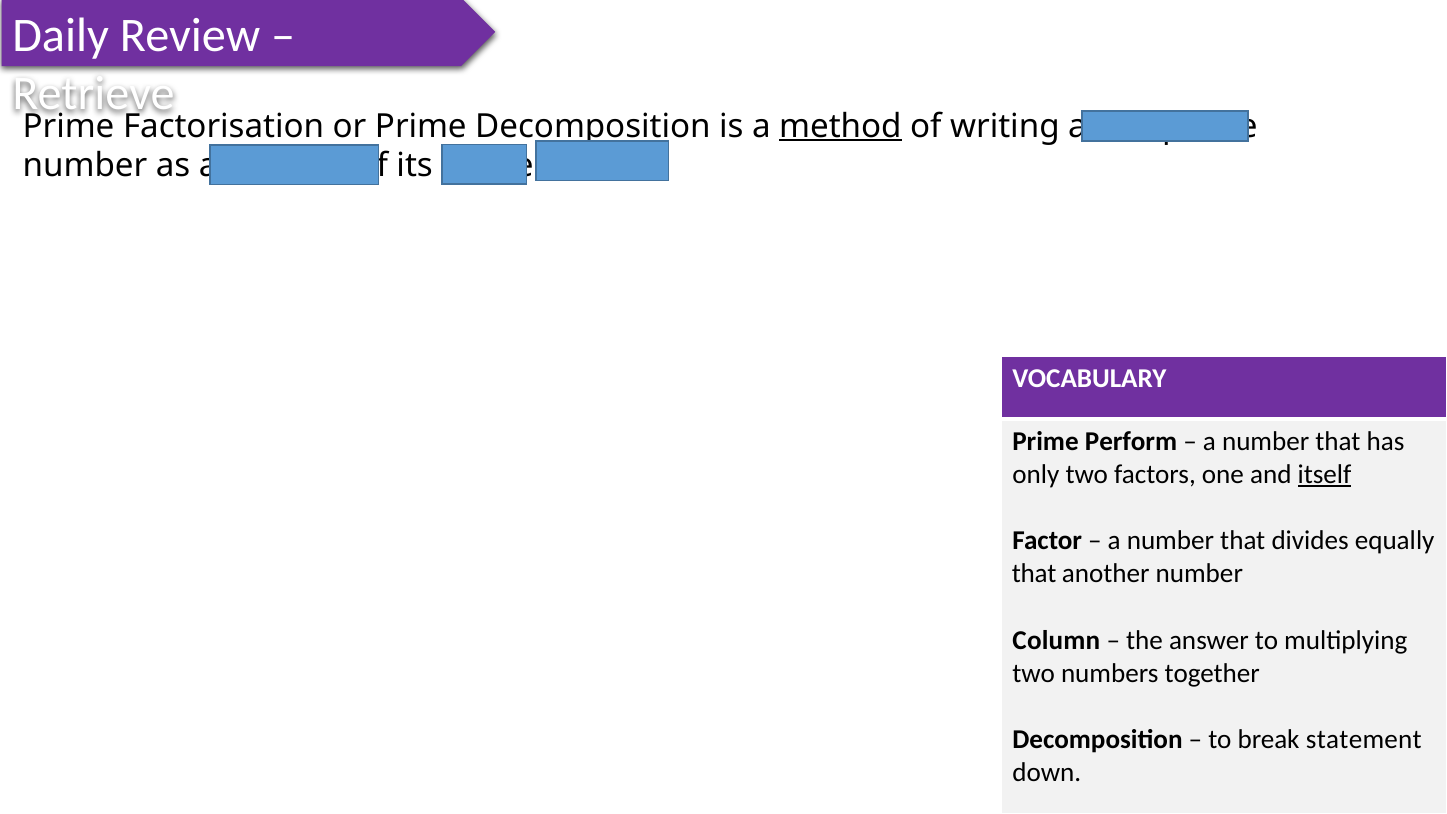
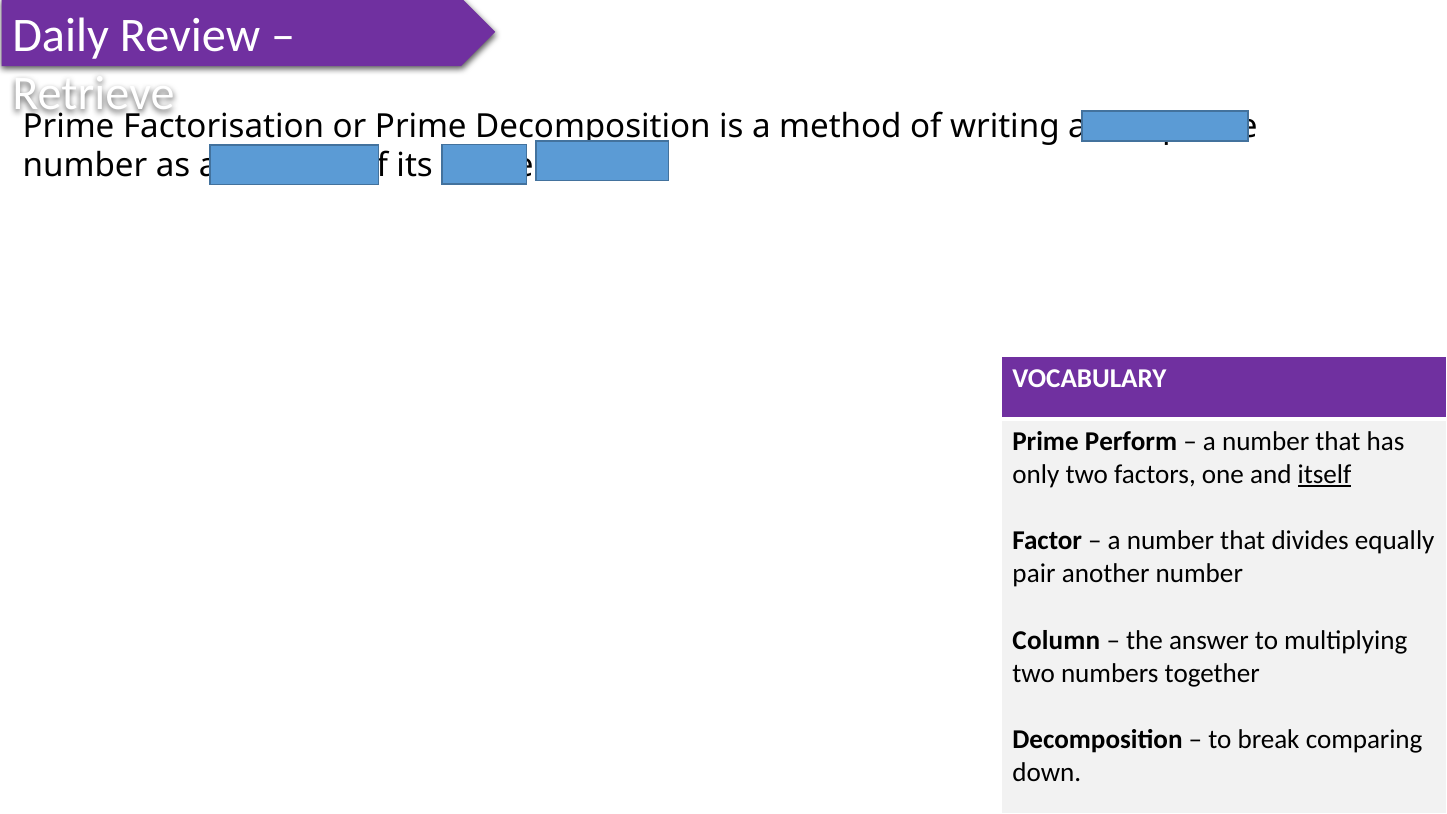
method underline: present -> none
that at (1034, 574): that -> pair
statement: statement -> comparing
